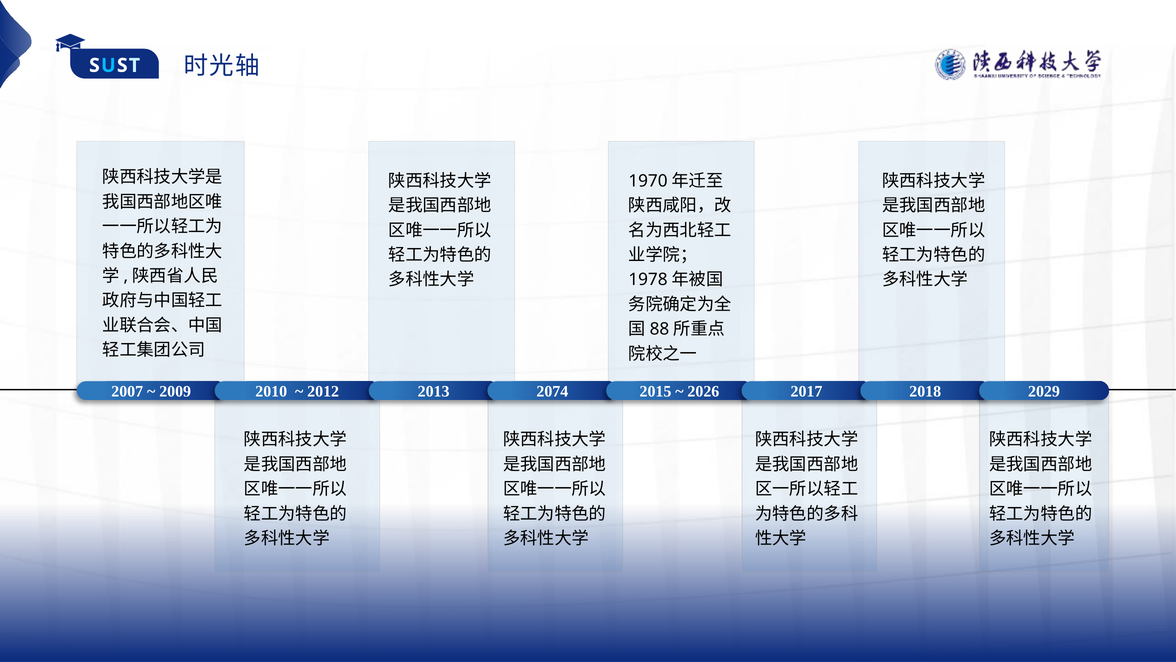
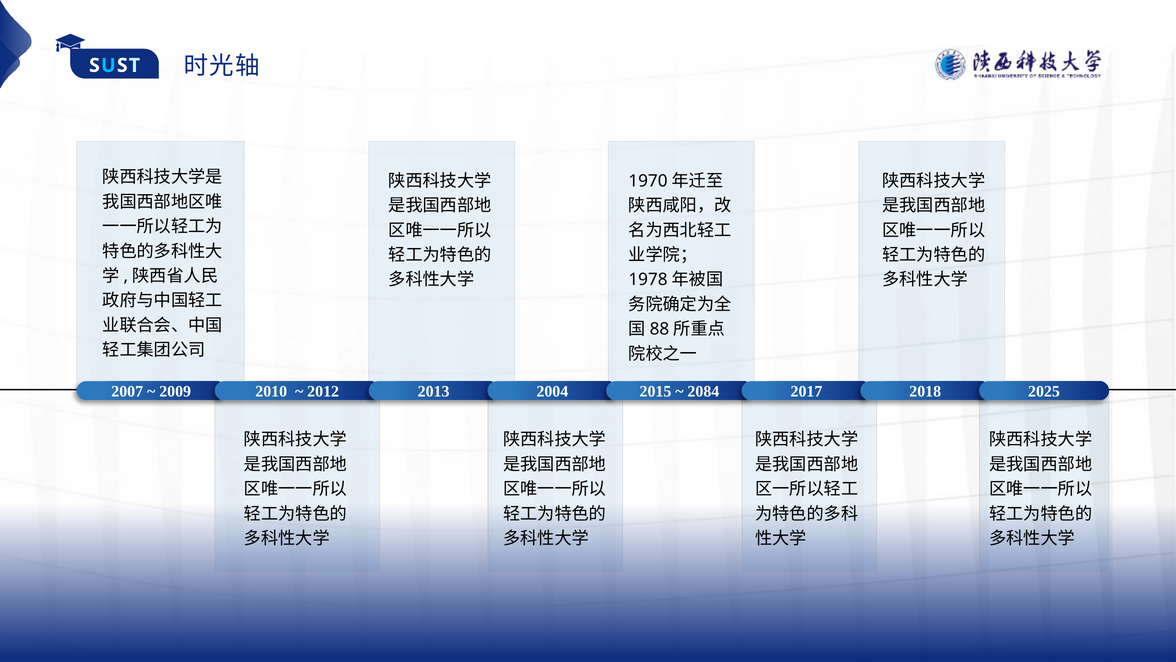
2074: 2074 -> 2004
2026: 2026 -> 2084
2029: 2029 -> 2025
